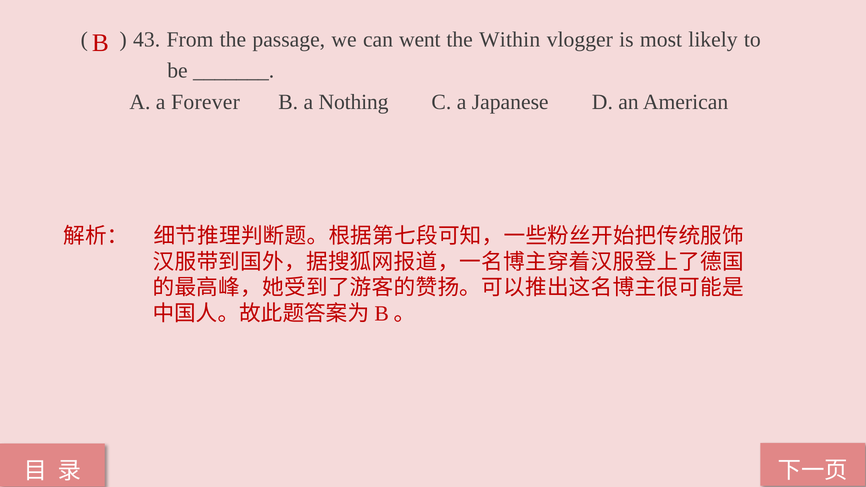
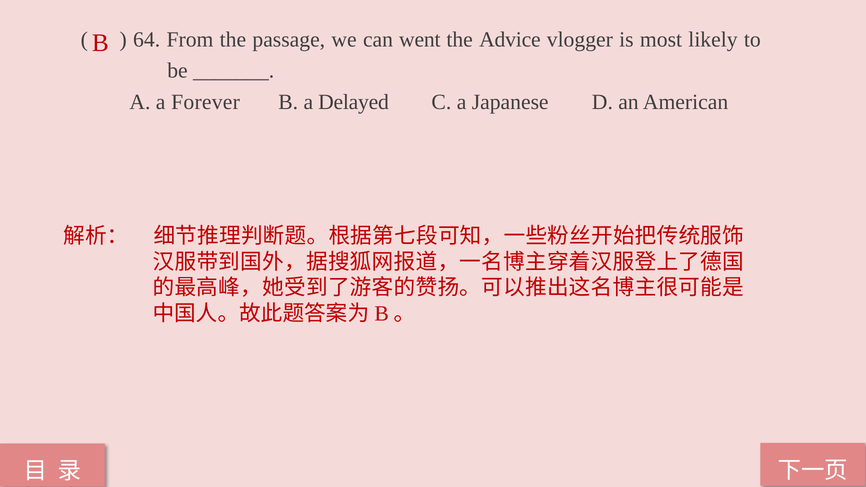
43: 43 -> 64
Within: Within -> Advice
Nothing: Nothing -> Delayed
